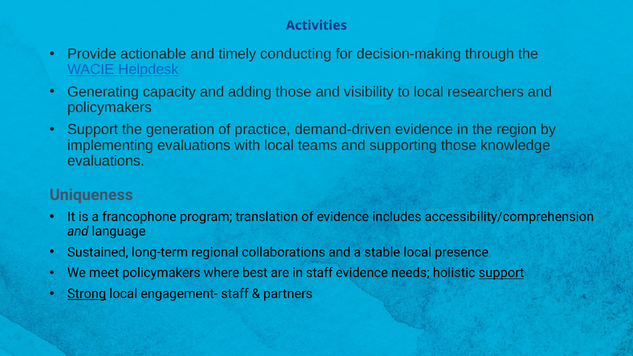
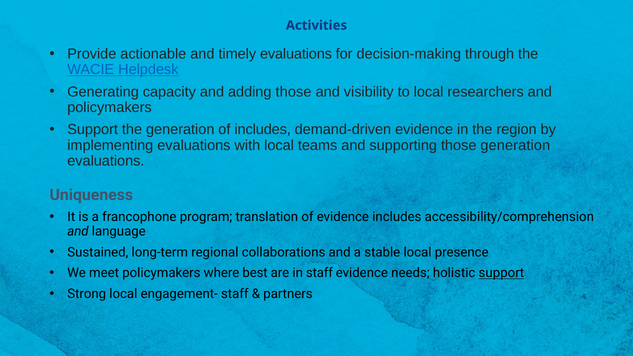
timely conducting: conducting -> evaluations
of practice: practice -> includes
those knowledge: knowledge -> generation
Strong underline: present -> none
